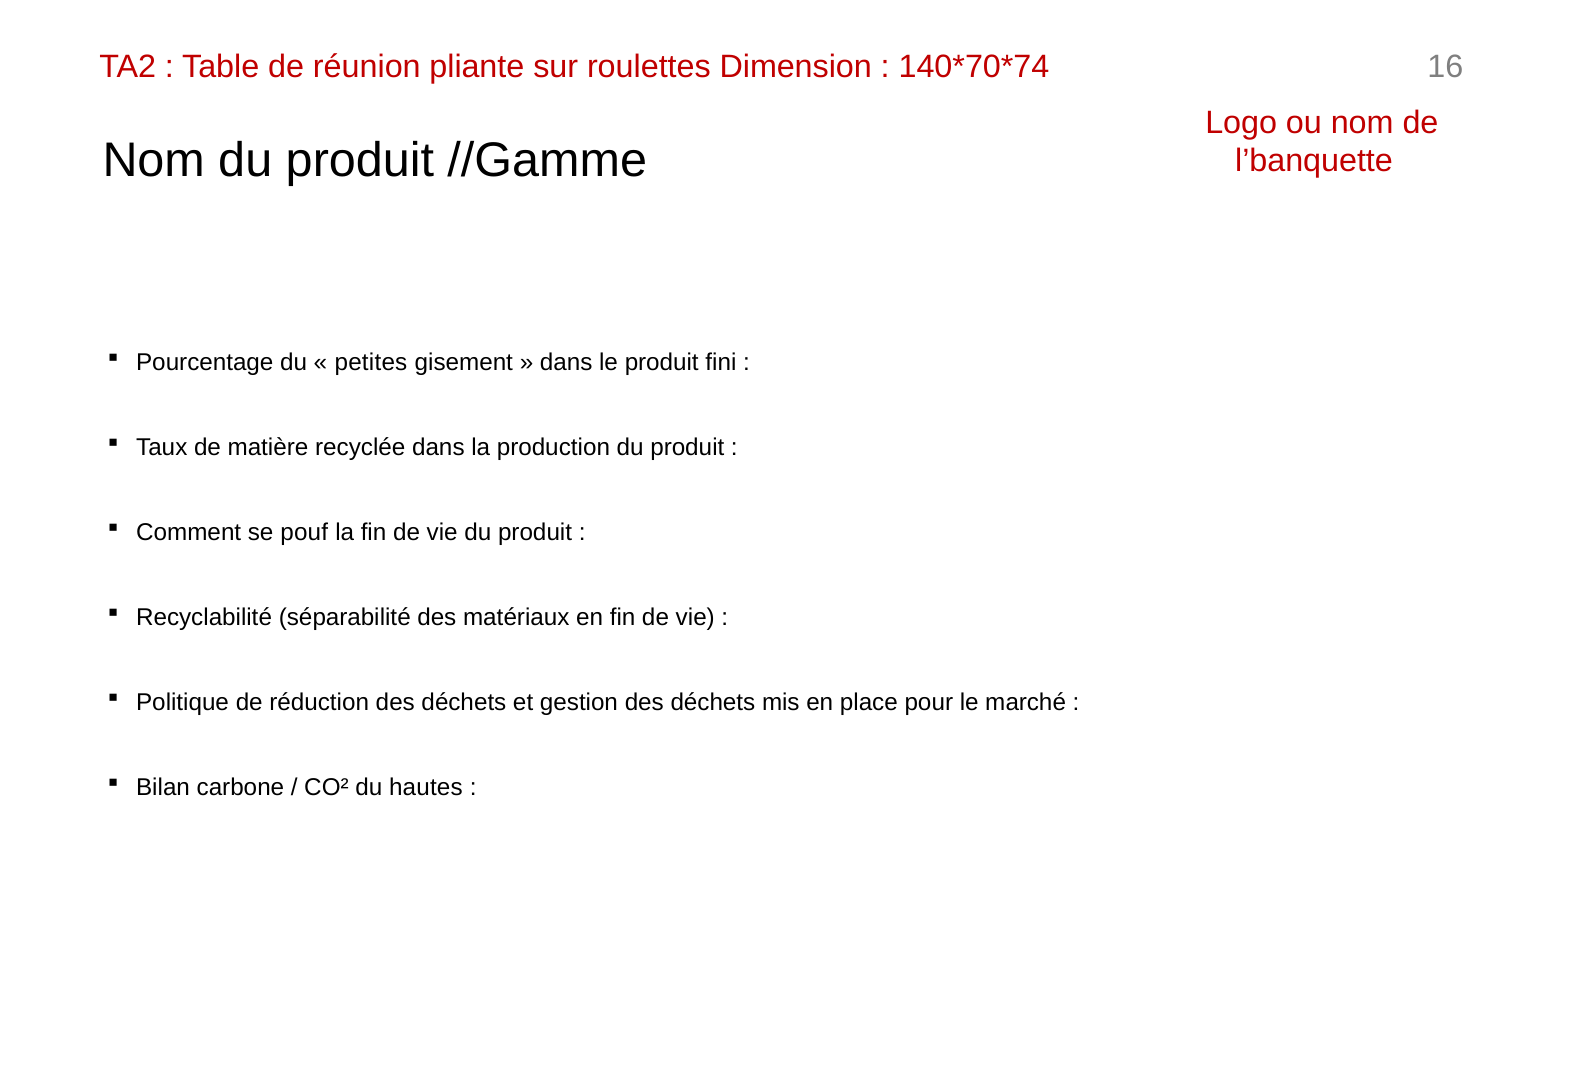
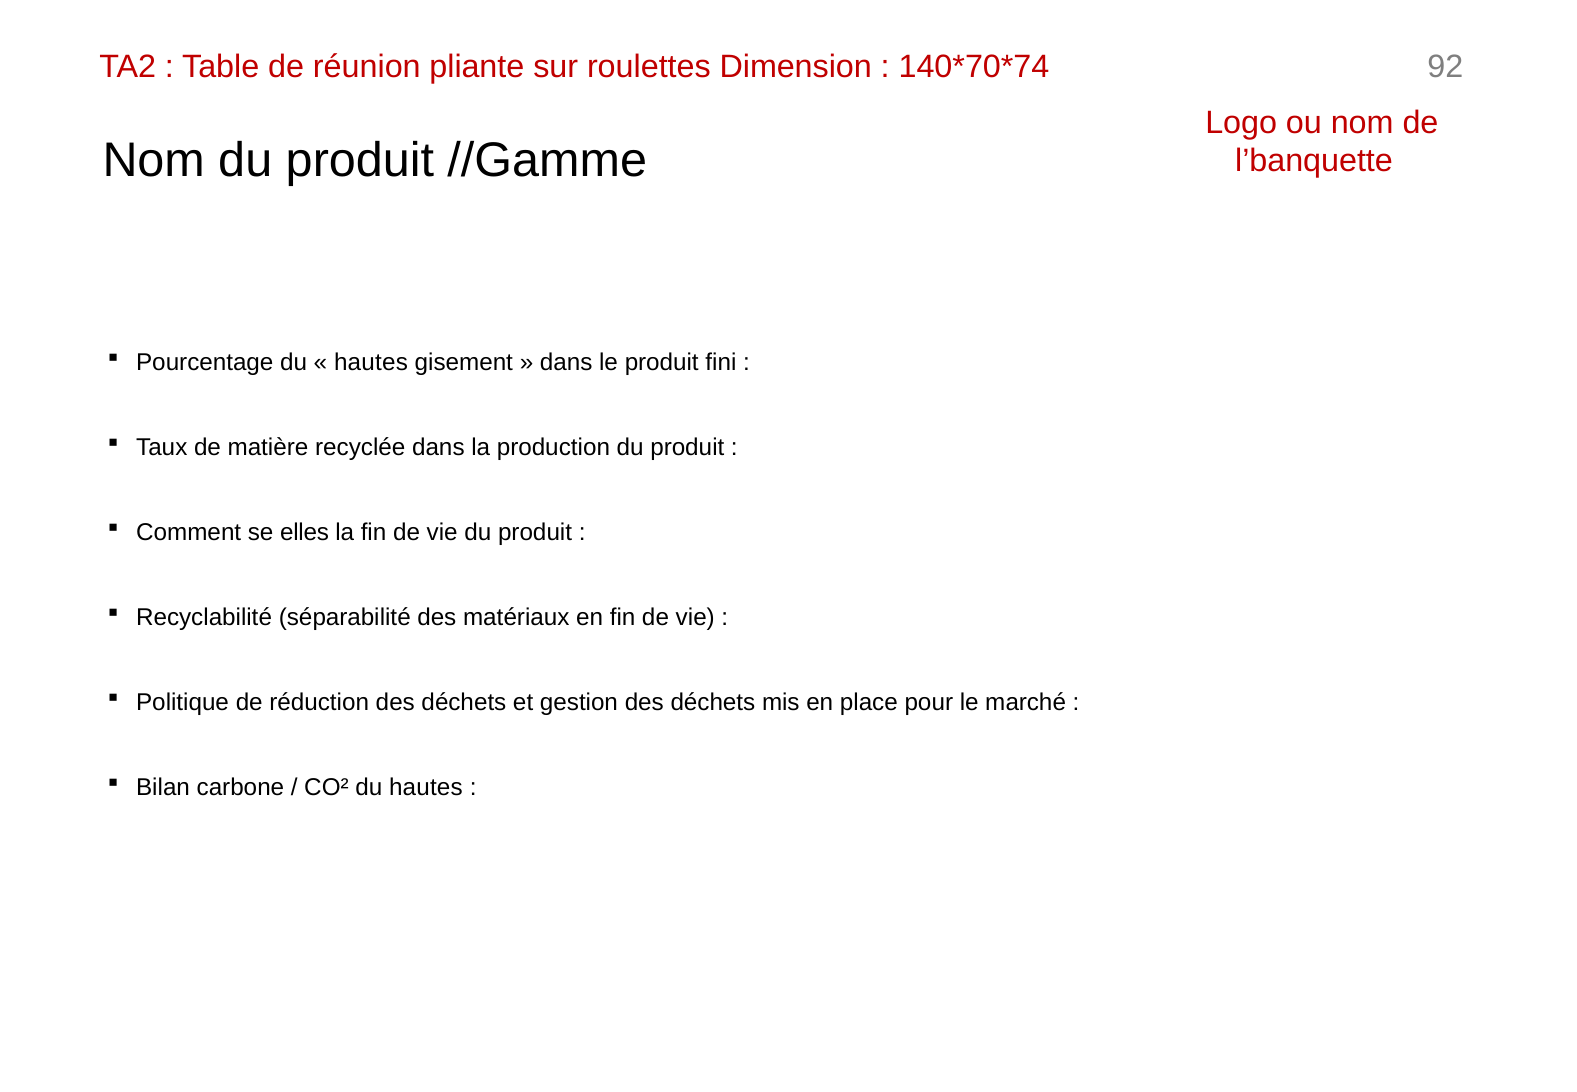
16: 16 -> 92
petites at (371, 362): petites -> hautes
pouf: pouf -> elles
